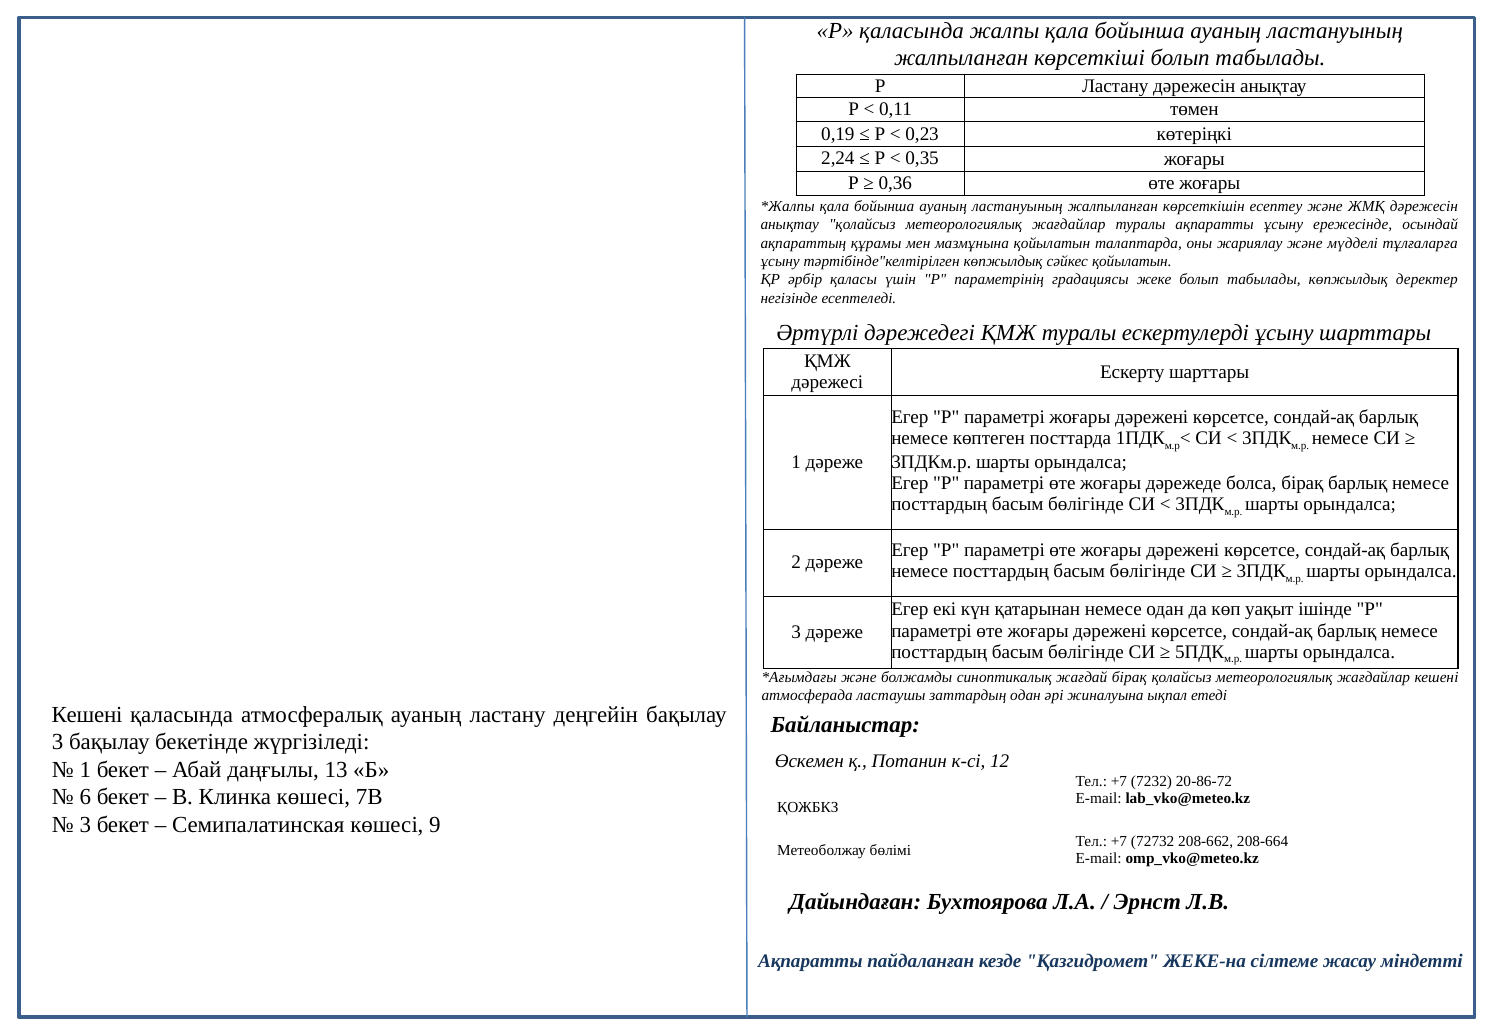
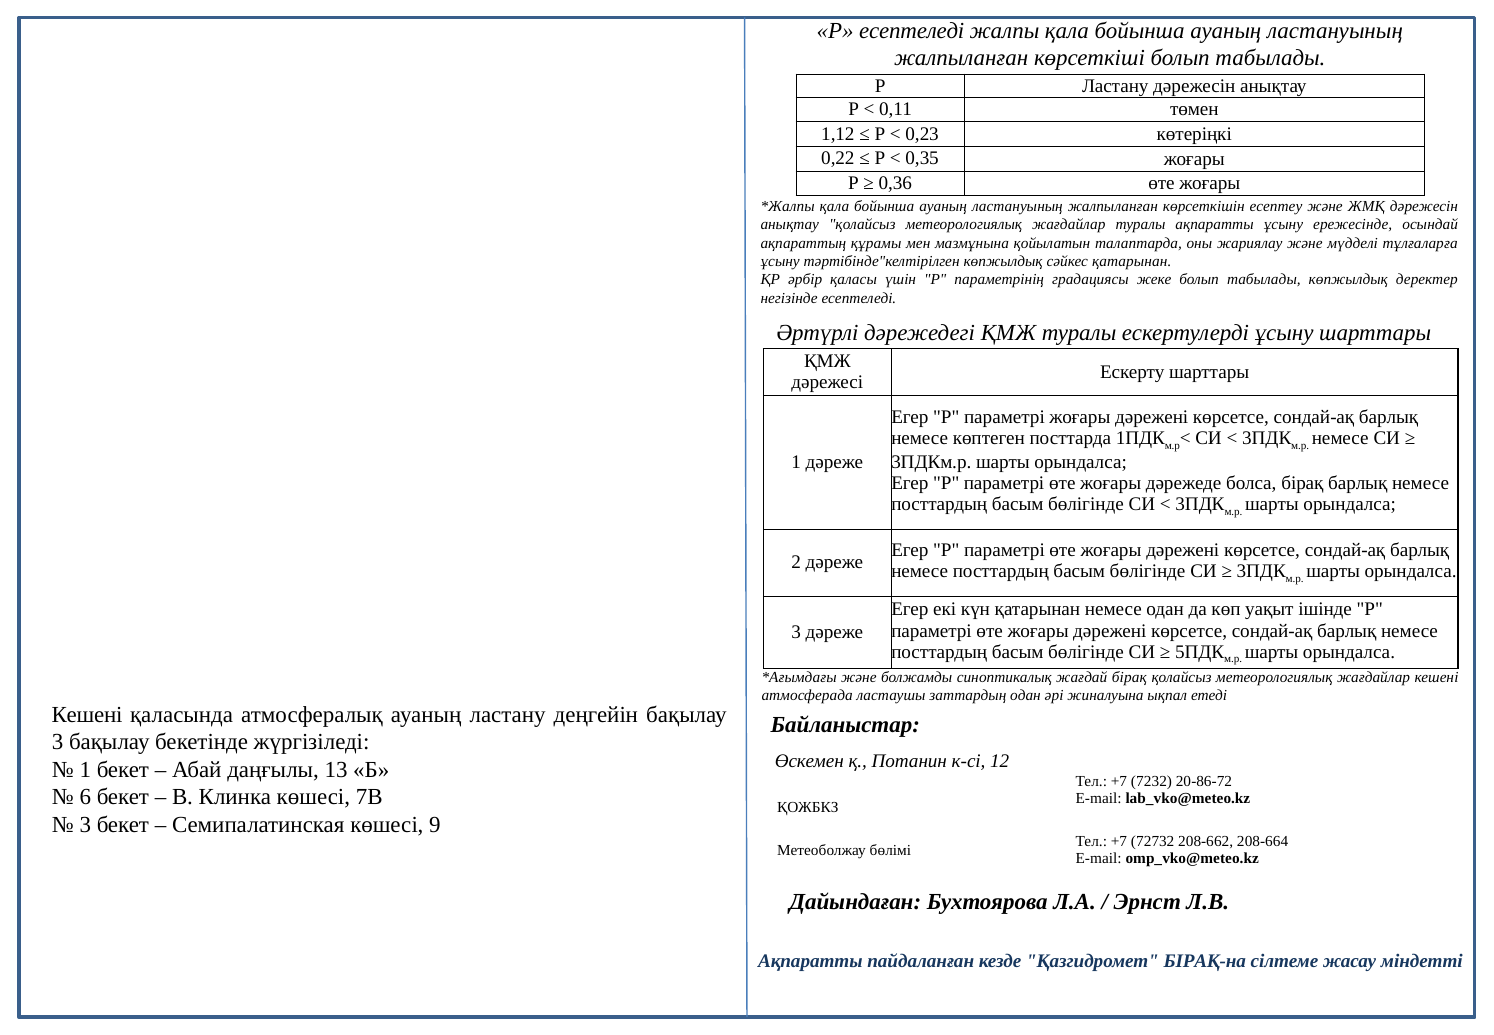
Р қаласында: қаласында -> есептеледі
0,19: 0,19 -> 1,12
2,24: 2,24 -> 0,22
сәйкес қойылатын: қойылатын -> қатарынан
ЖЕКЕ-на: ЖЕКЕ-на -> БІРАҚ-на
